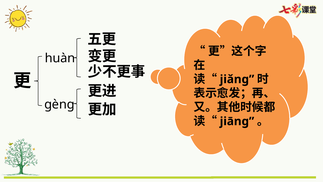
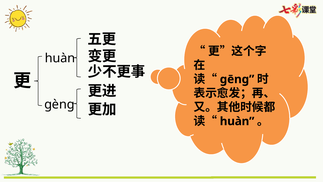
jiǎng: jiǎng -> gēng
jiāng at (237, 121): jiāng -> huàn
